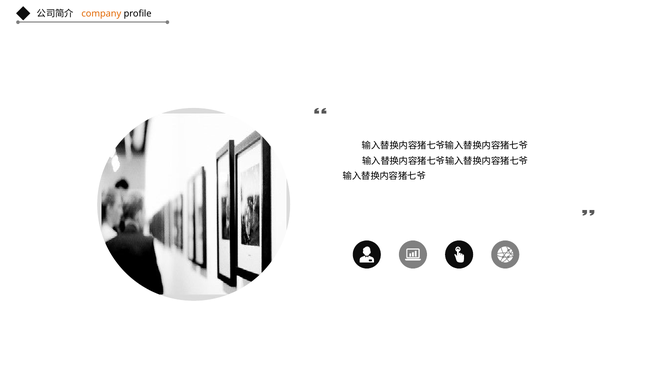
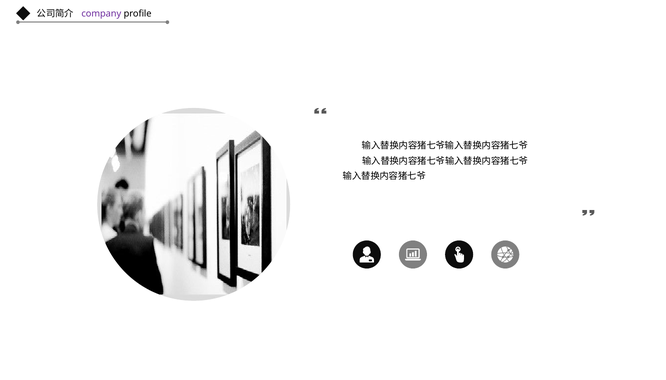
company colour: orange -> purple
